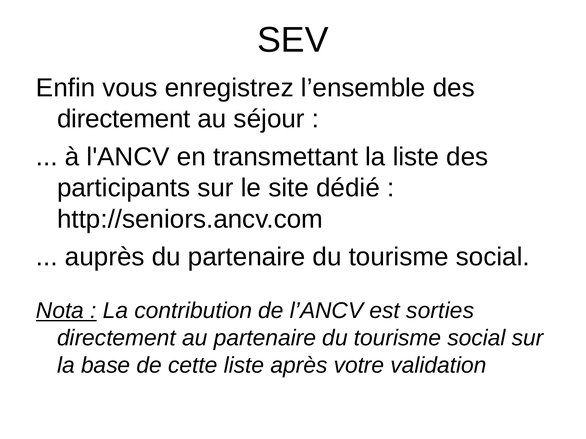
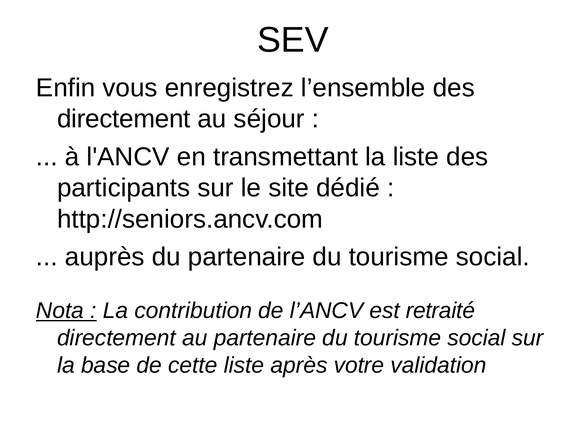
sorties: sorties -> retraité
